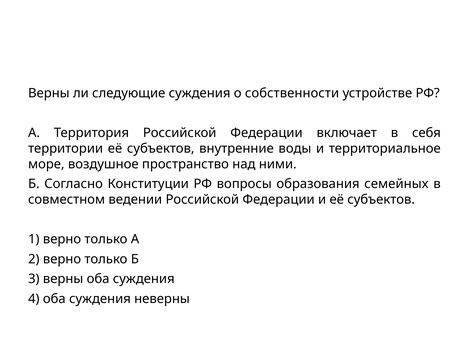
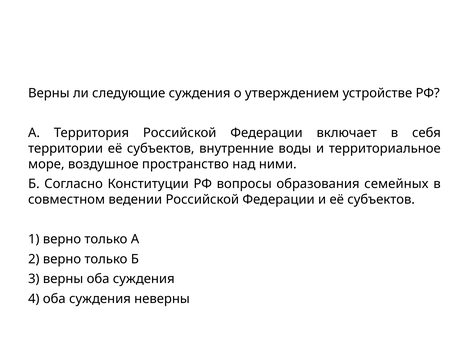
собственности: собственности -> утверждением
